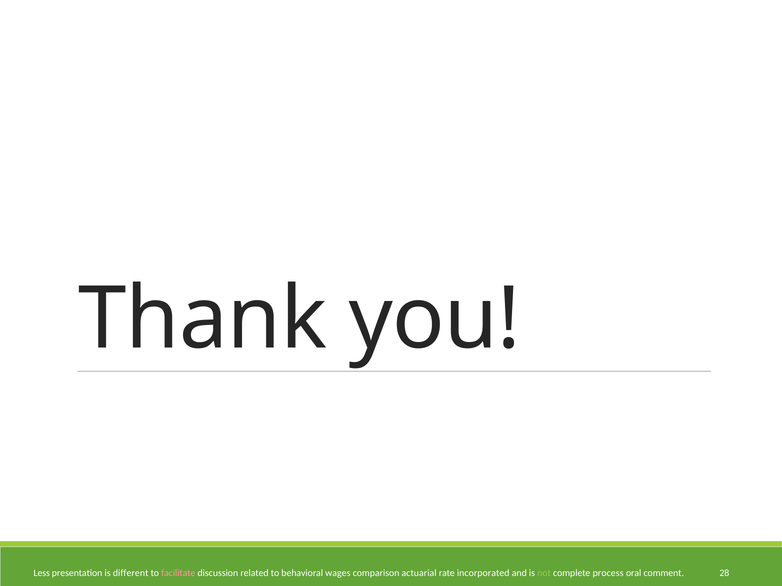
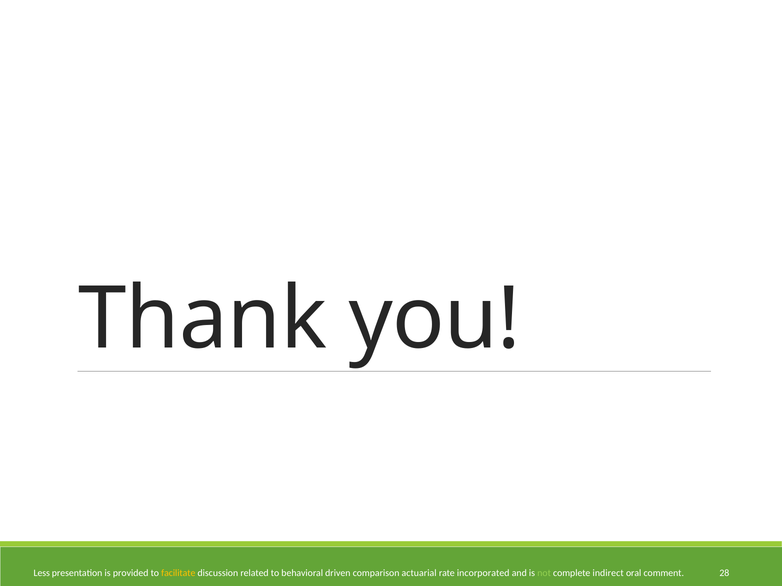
different: different -> provided
facilitate colour: pink -> yellow
wages: wages -> driven
process: process -> indirect
